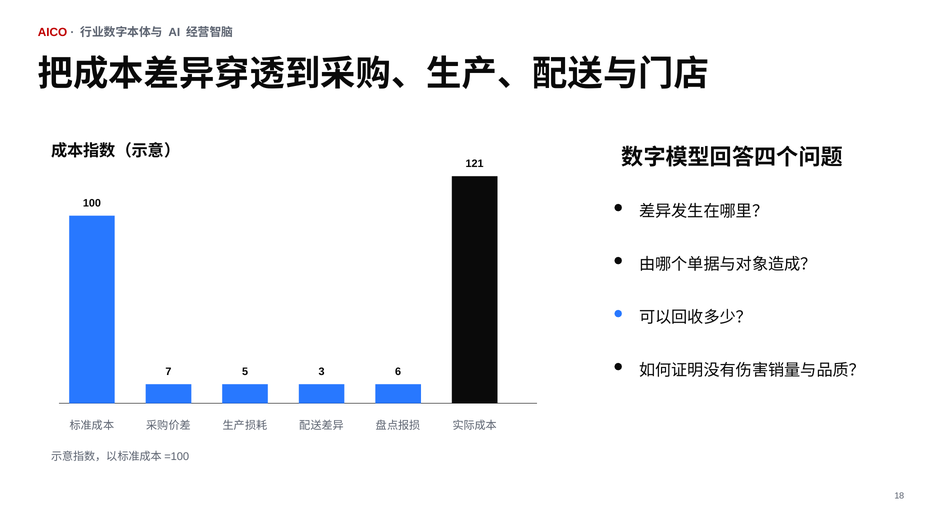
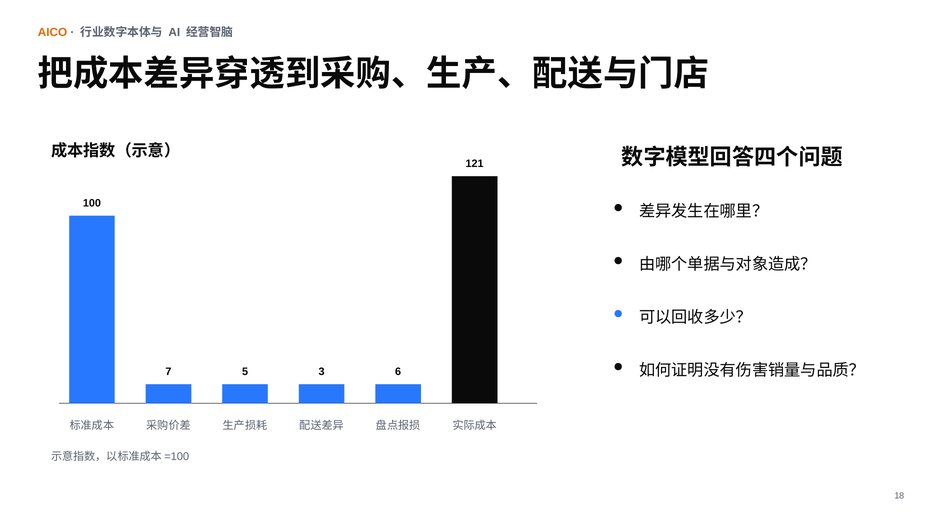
AICO colour: red -> orange
